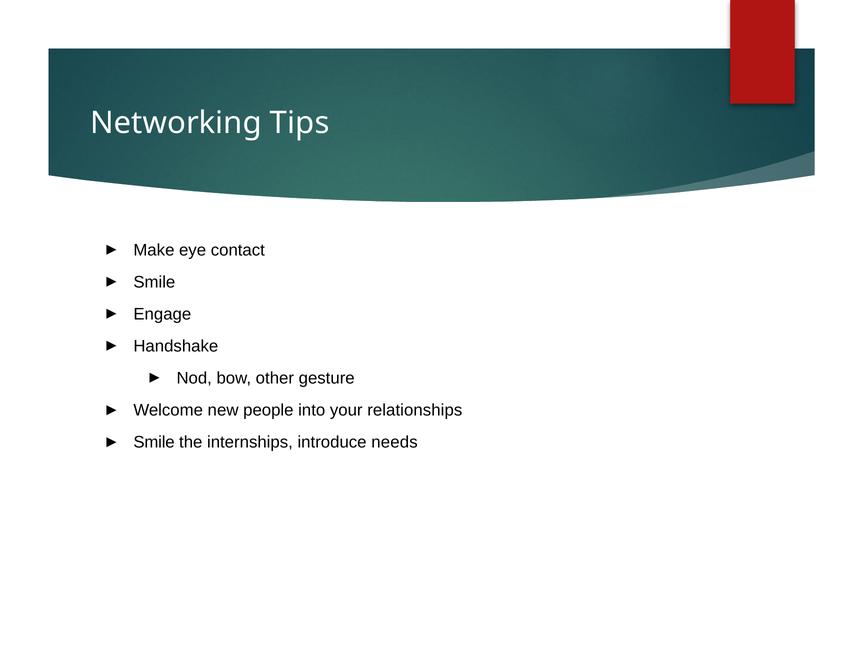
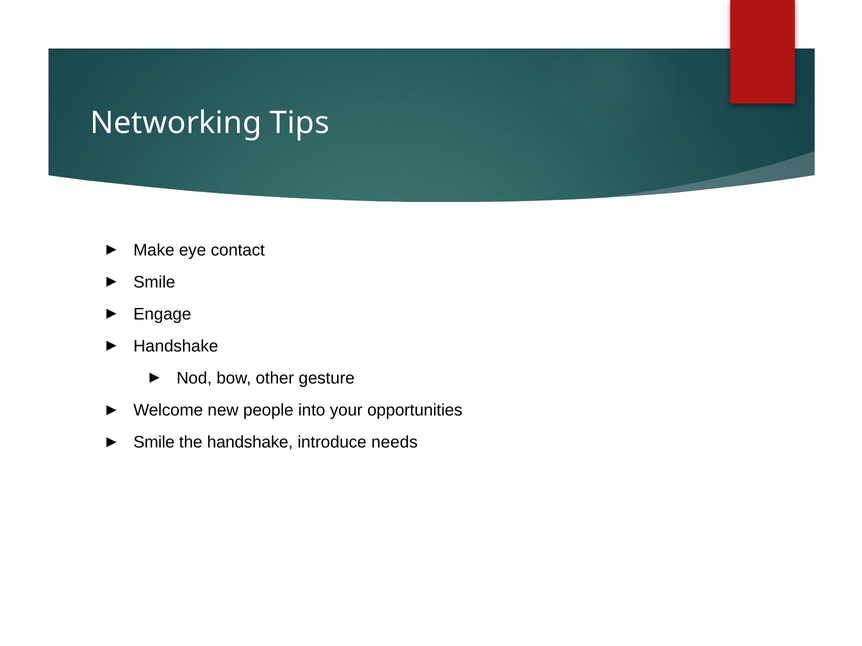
relationships: relationships -> opportunities
the internships: internships -> handshake
